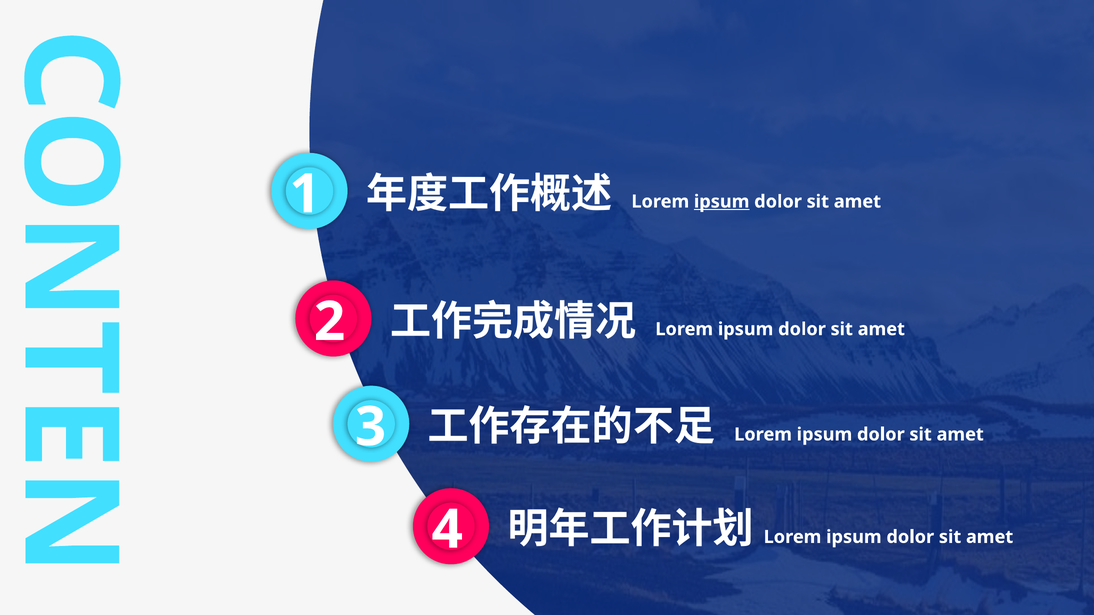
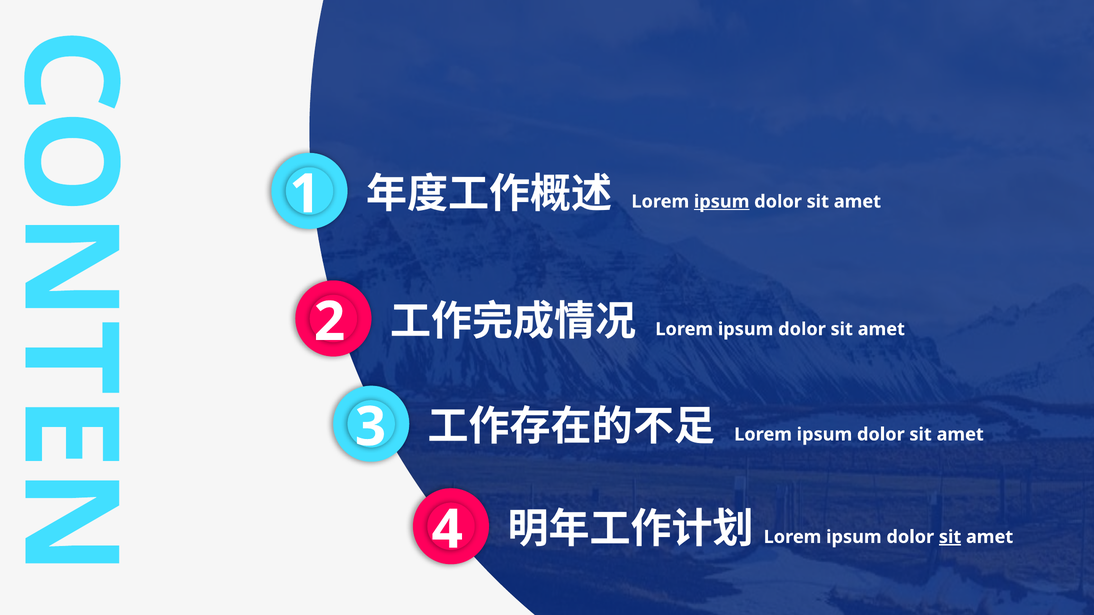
sit at (950, 537) underline: none -> present
